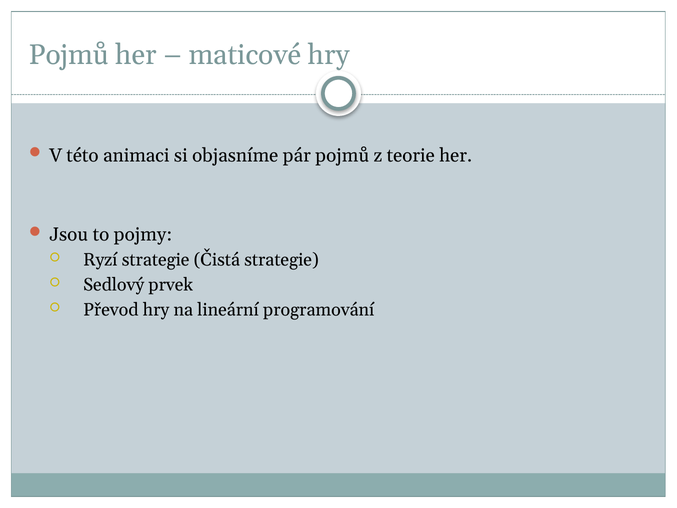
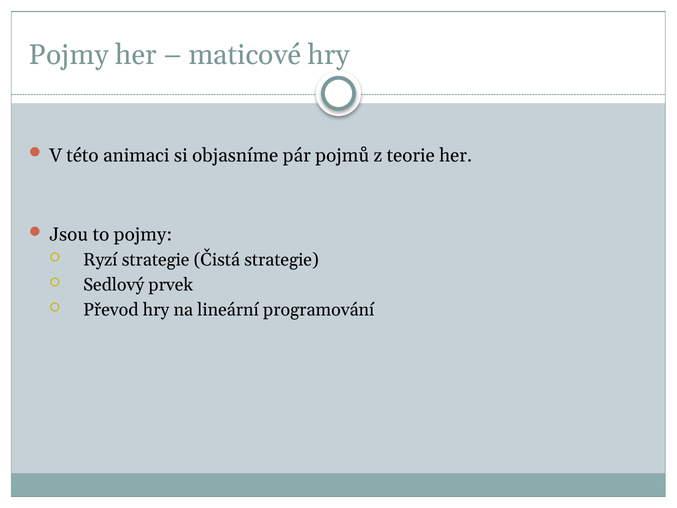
Pojmů at (69, 55): Pojmů -> Pojmy
